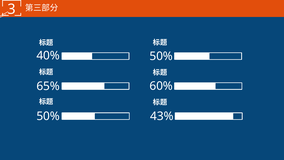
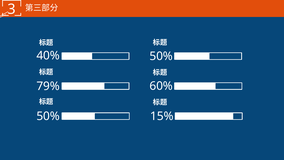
65%: 65% -> 79%
43%: 43% -> 15%
